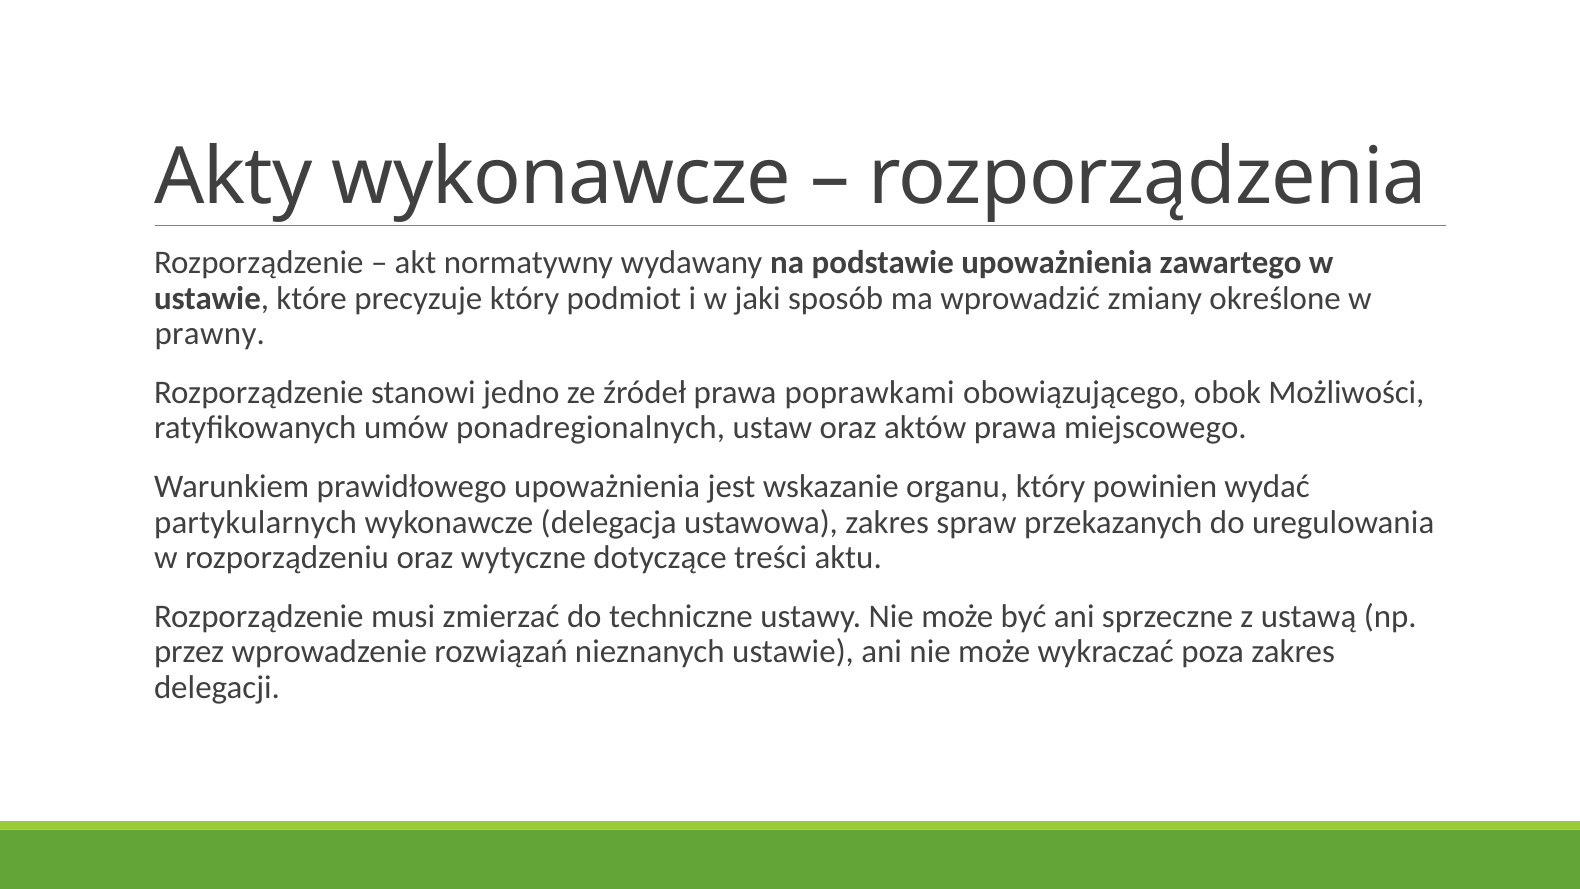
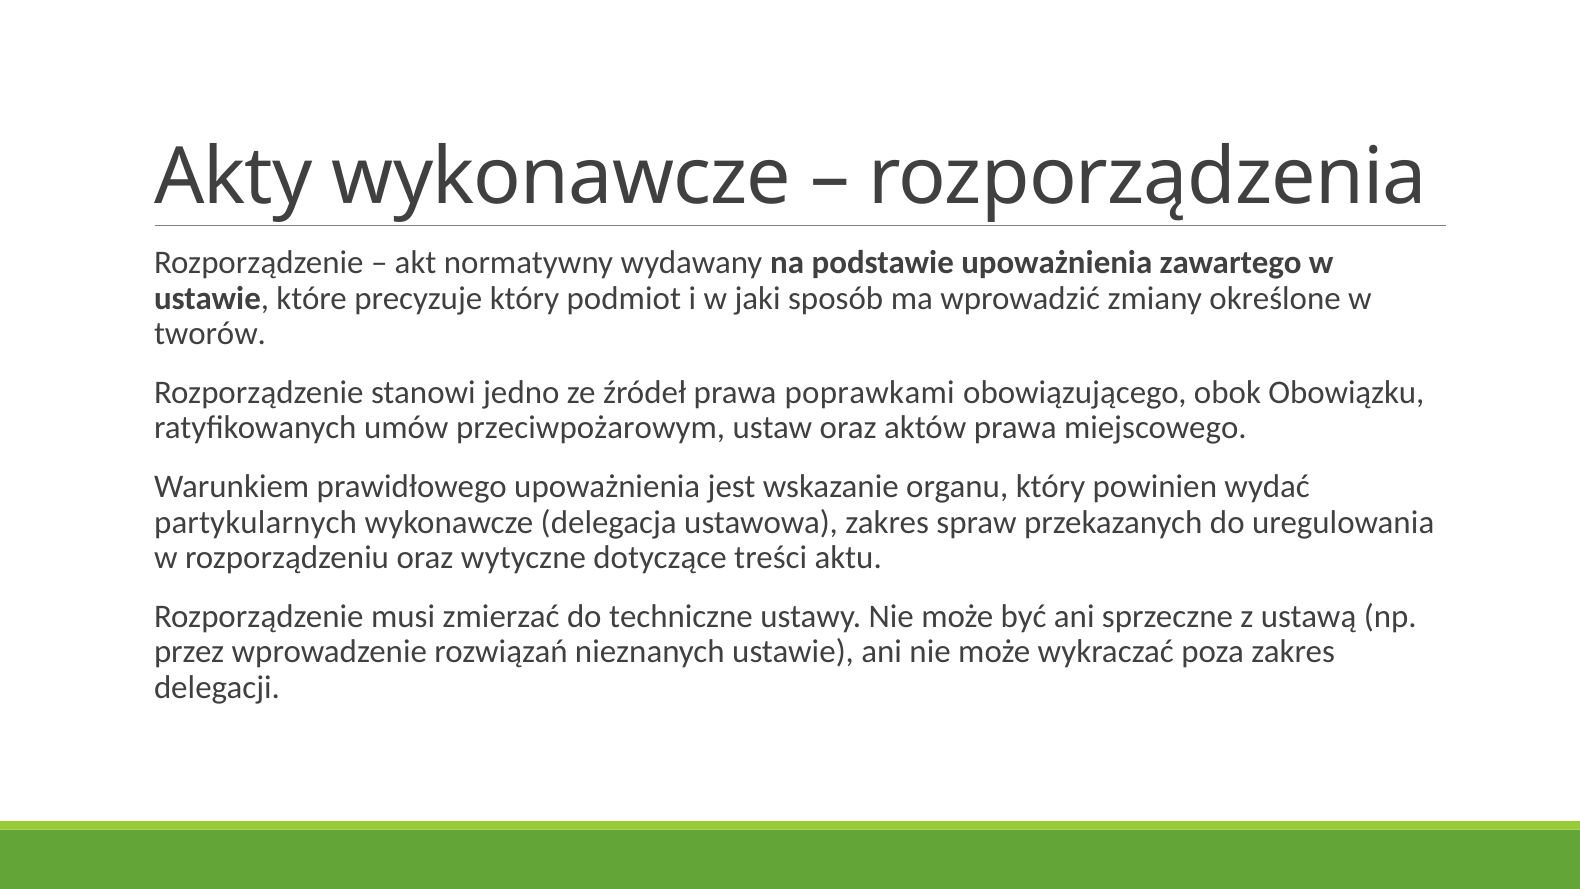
prawny: prawny -> tworów
Możliwości: Możliwości -> Obowiązku
ponadregionalnych: ponadregionalnych -> przeciwpożarowym
